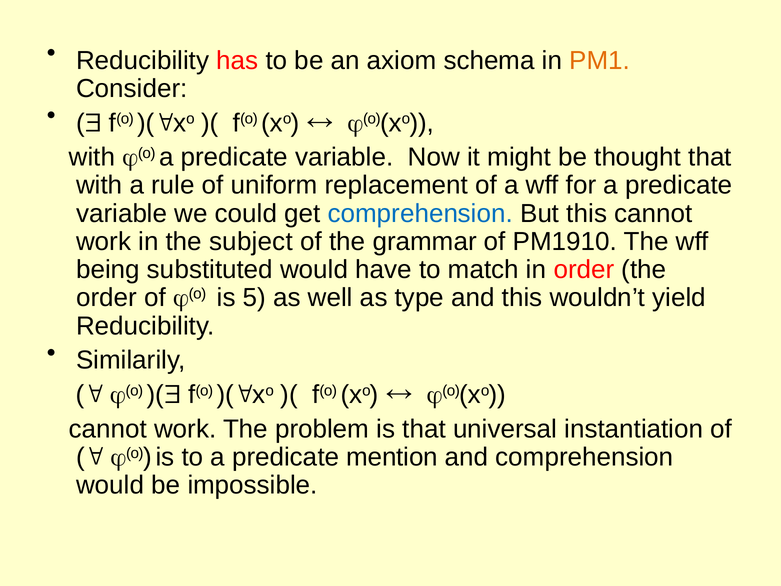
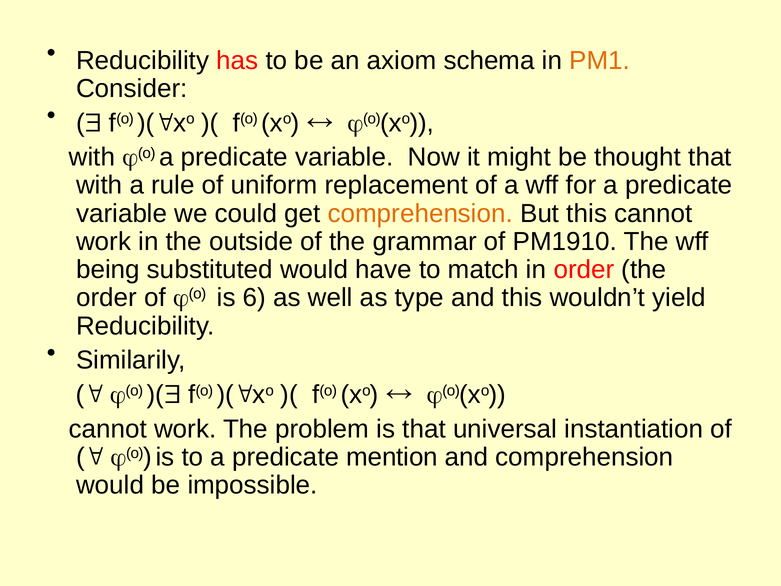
comprehension at (420, 213) colour: blue -> orange
subject: subject -> outside
5: 5 -> 6
